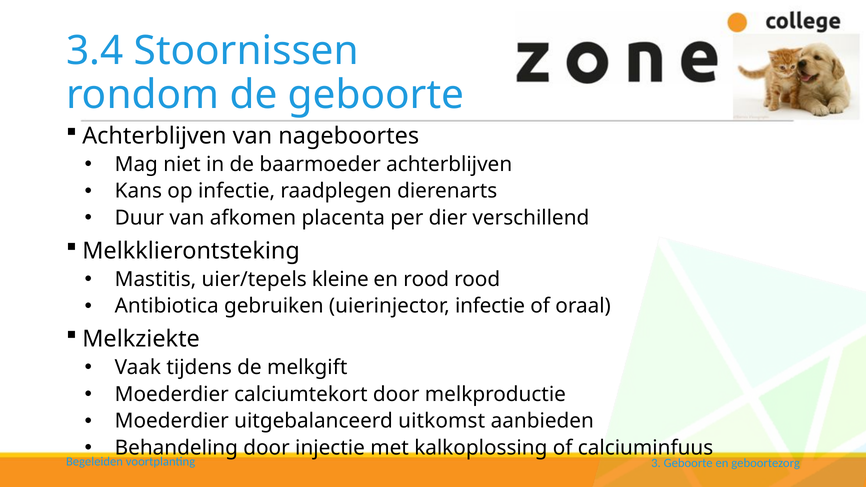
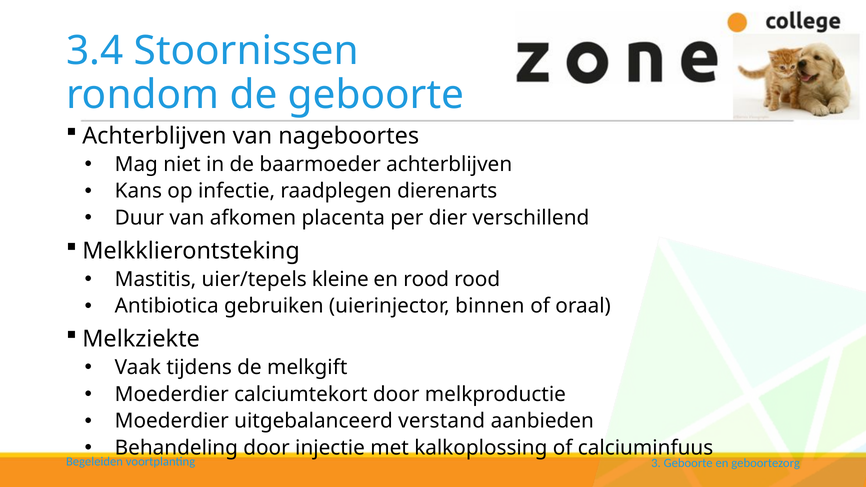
uierinjector infectie: infectie -> binnen
uitkomst: uitkomst -> verstand
